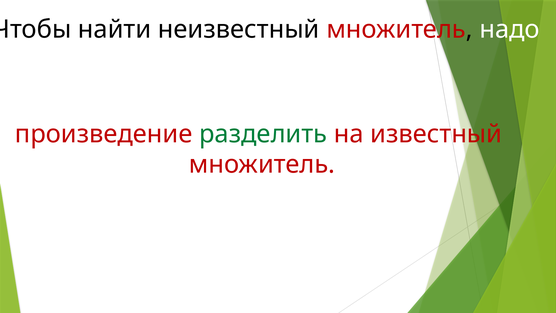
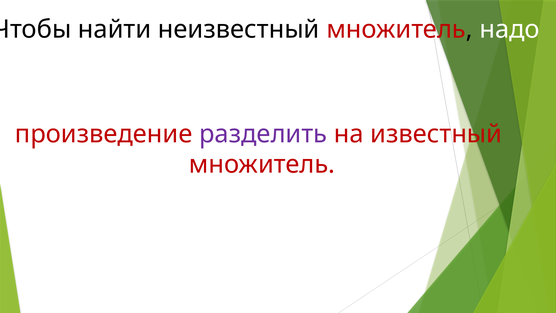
разделить colour: green -> purple
